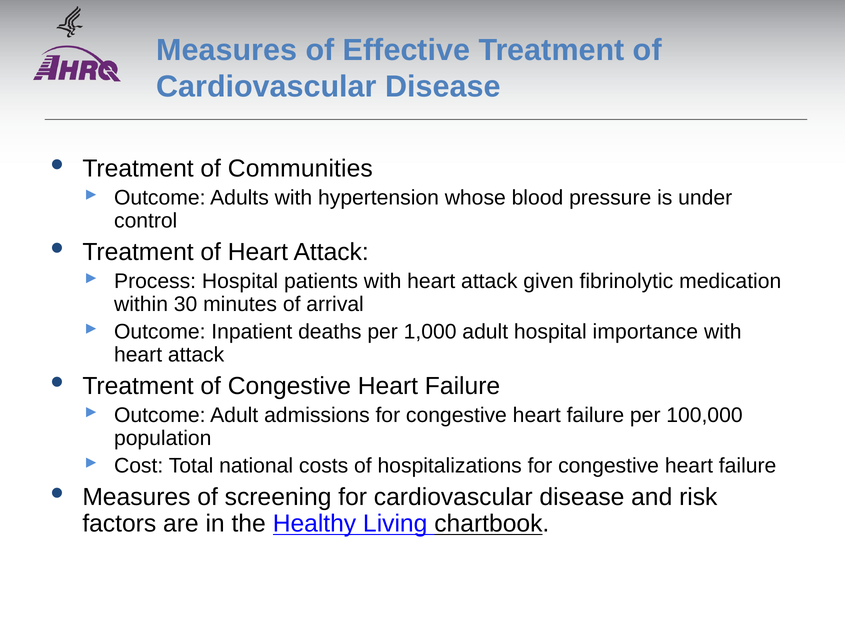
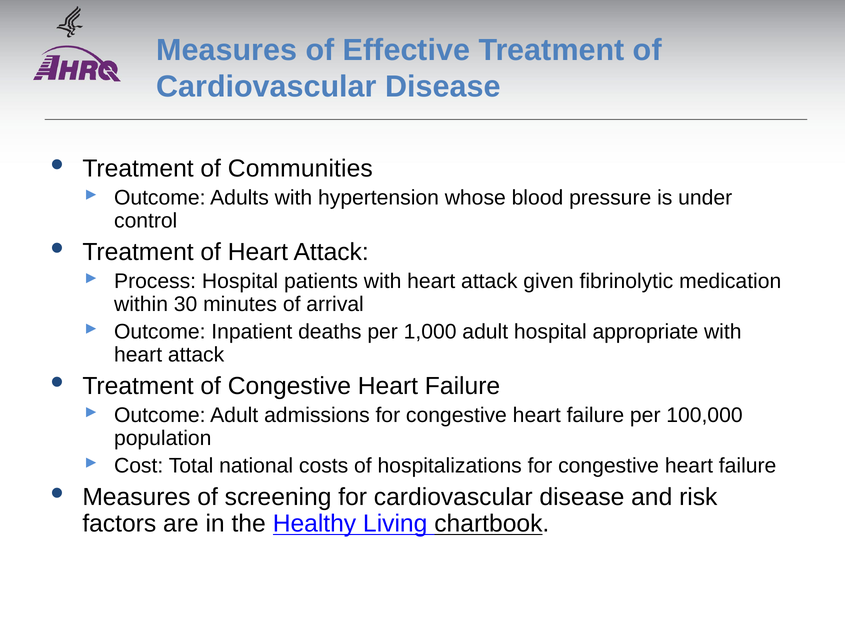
importance: importance -> appropriate
